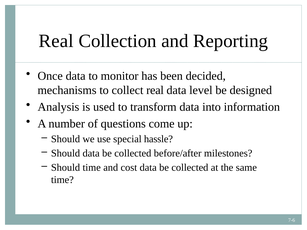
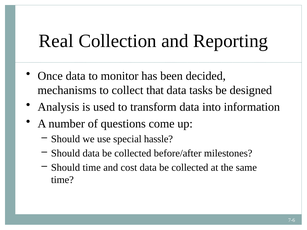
collect real: real -> that
level: level -> tasks
